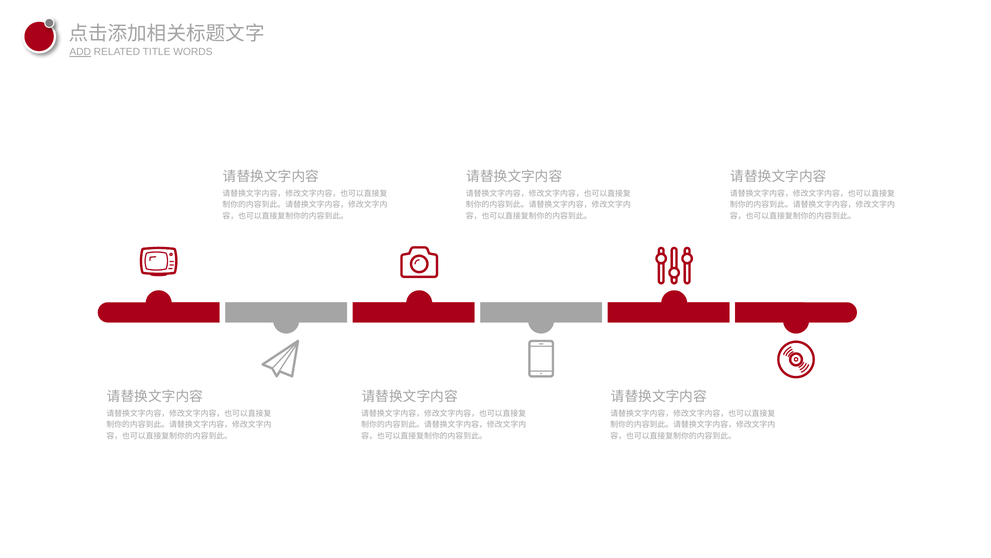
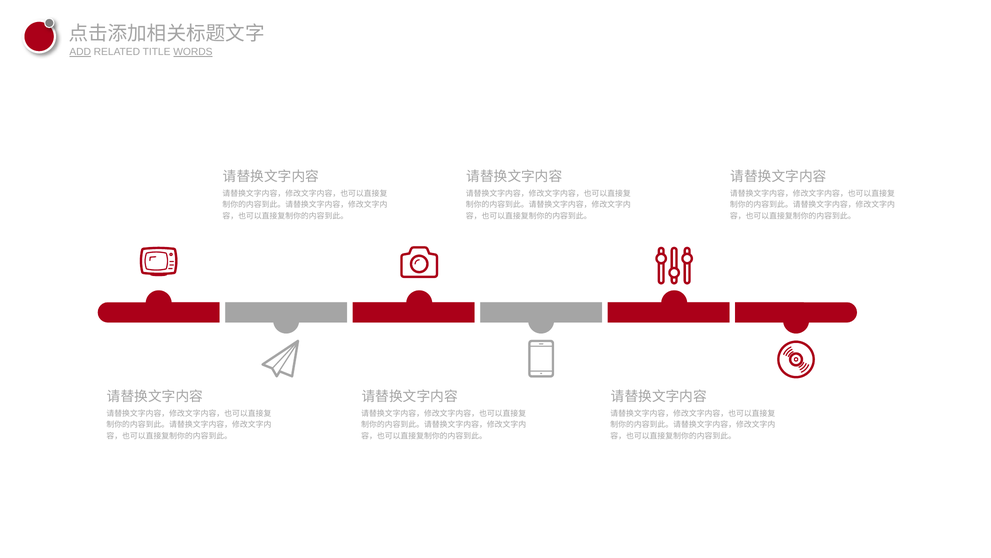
WORDS underline: none -> present
